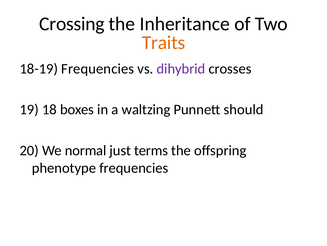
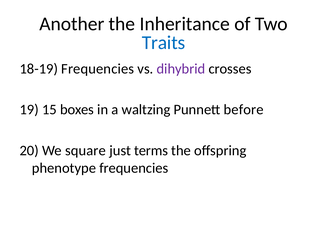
Crossing: Crossing -> Another
Traits colour: orange -> blue
18: 18 -> 15
should: should -> before
normal: normal -> square
